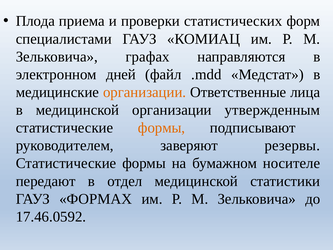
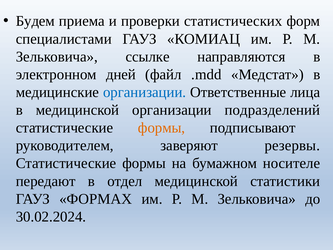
Плода: Плода -> Будем
графах: графах -> ссылке
организации at (145, 92) colour: orange -> blue
утвержденным: утвержденным -> подразделений
17.46.0592: 17.46.0592 -> 30.02.2024
